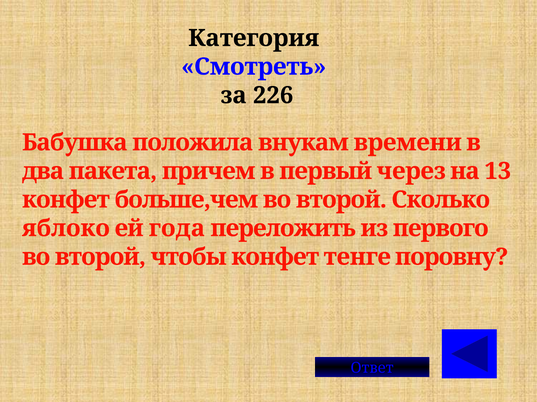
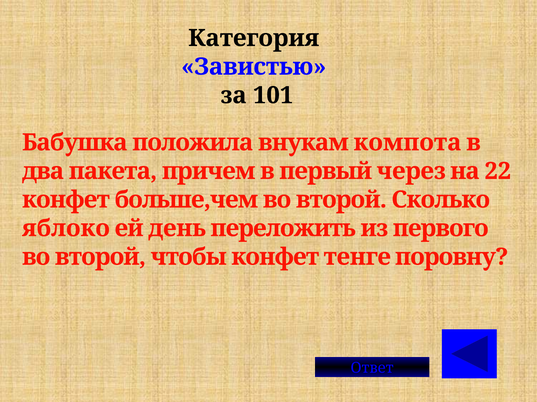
Смотреть: Смотреть -> Завистью
226: 226 -> 101
времени: времени -> компота
13: 13 -> 22
года: года -> день
